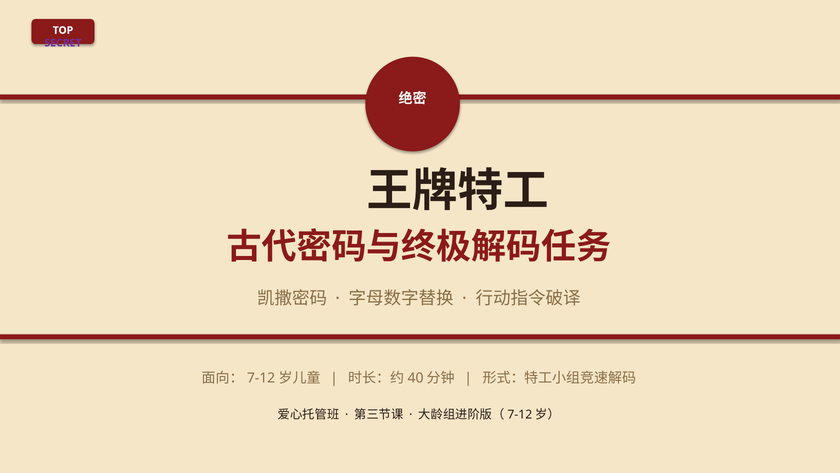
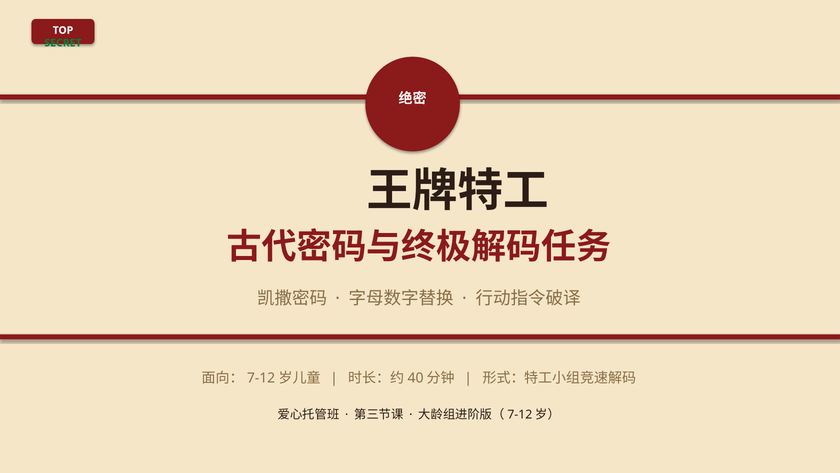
SECRET colour: purple -> green
